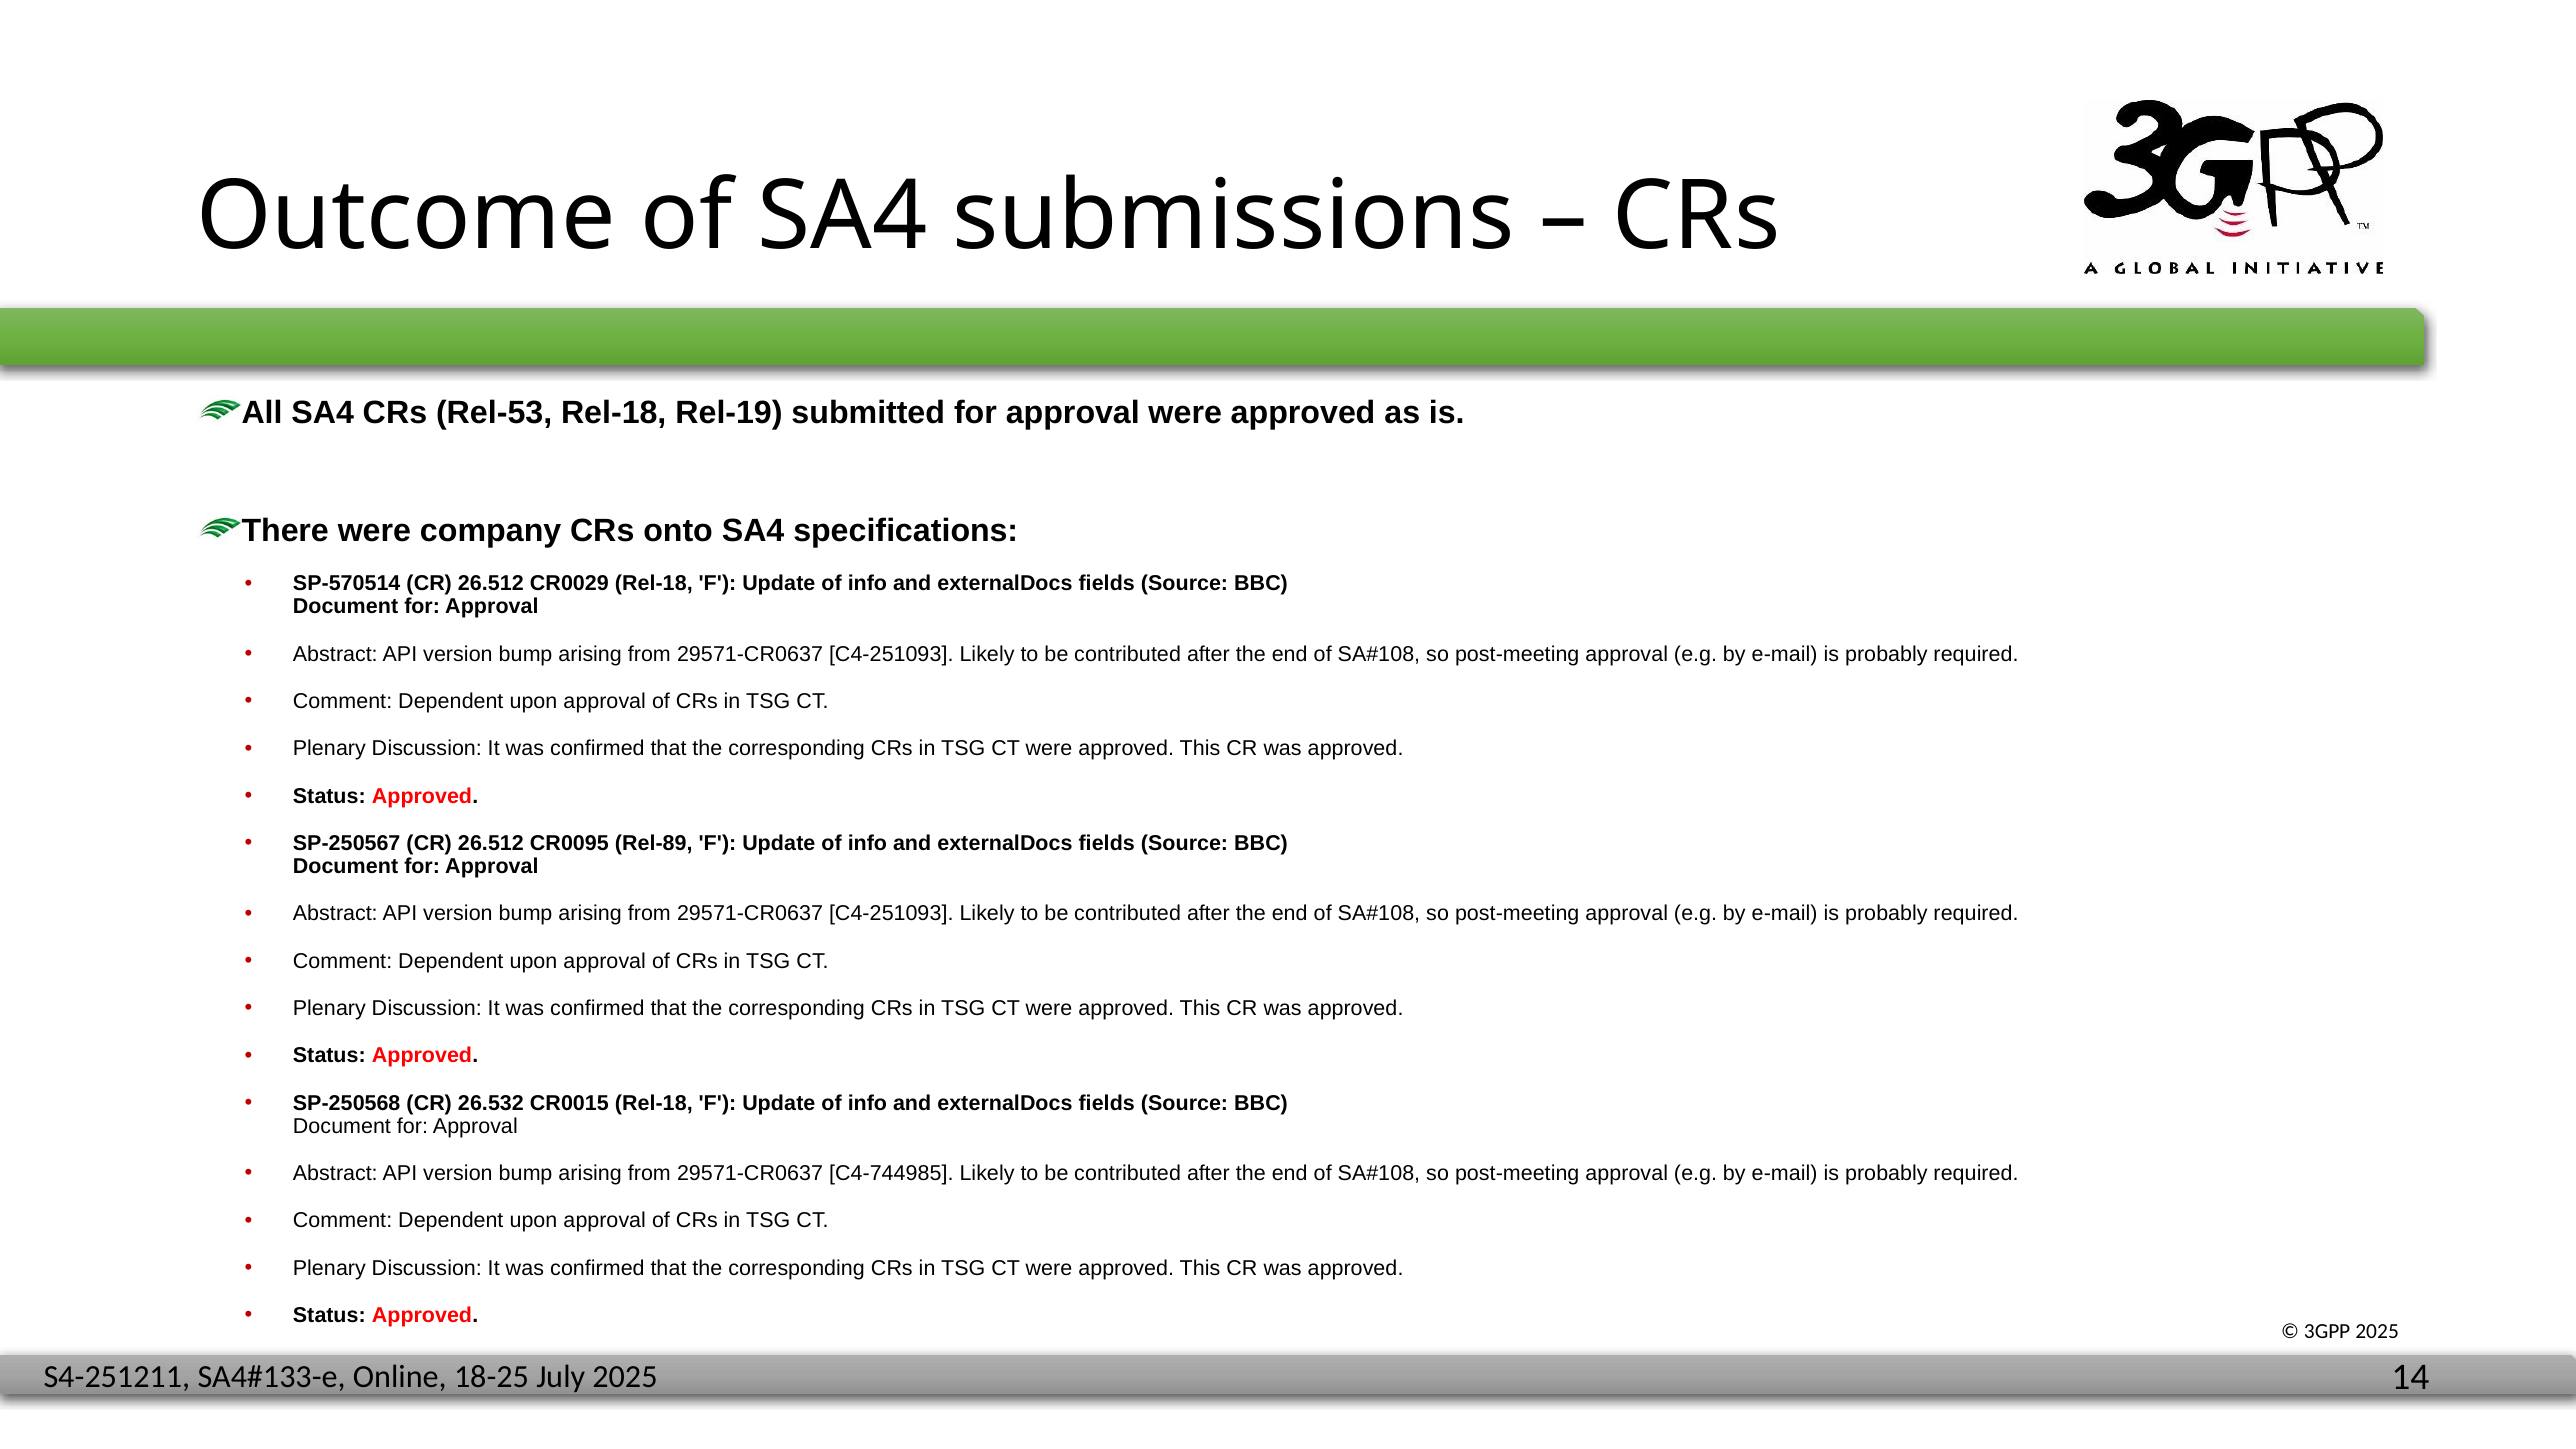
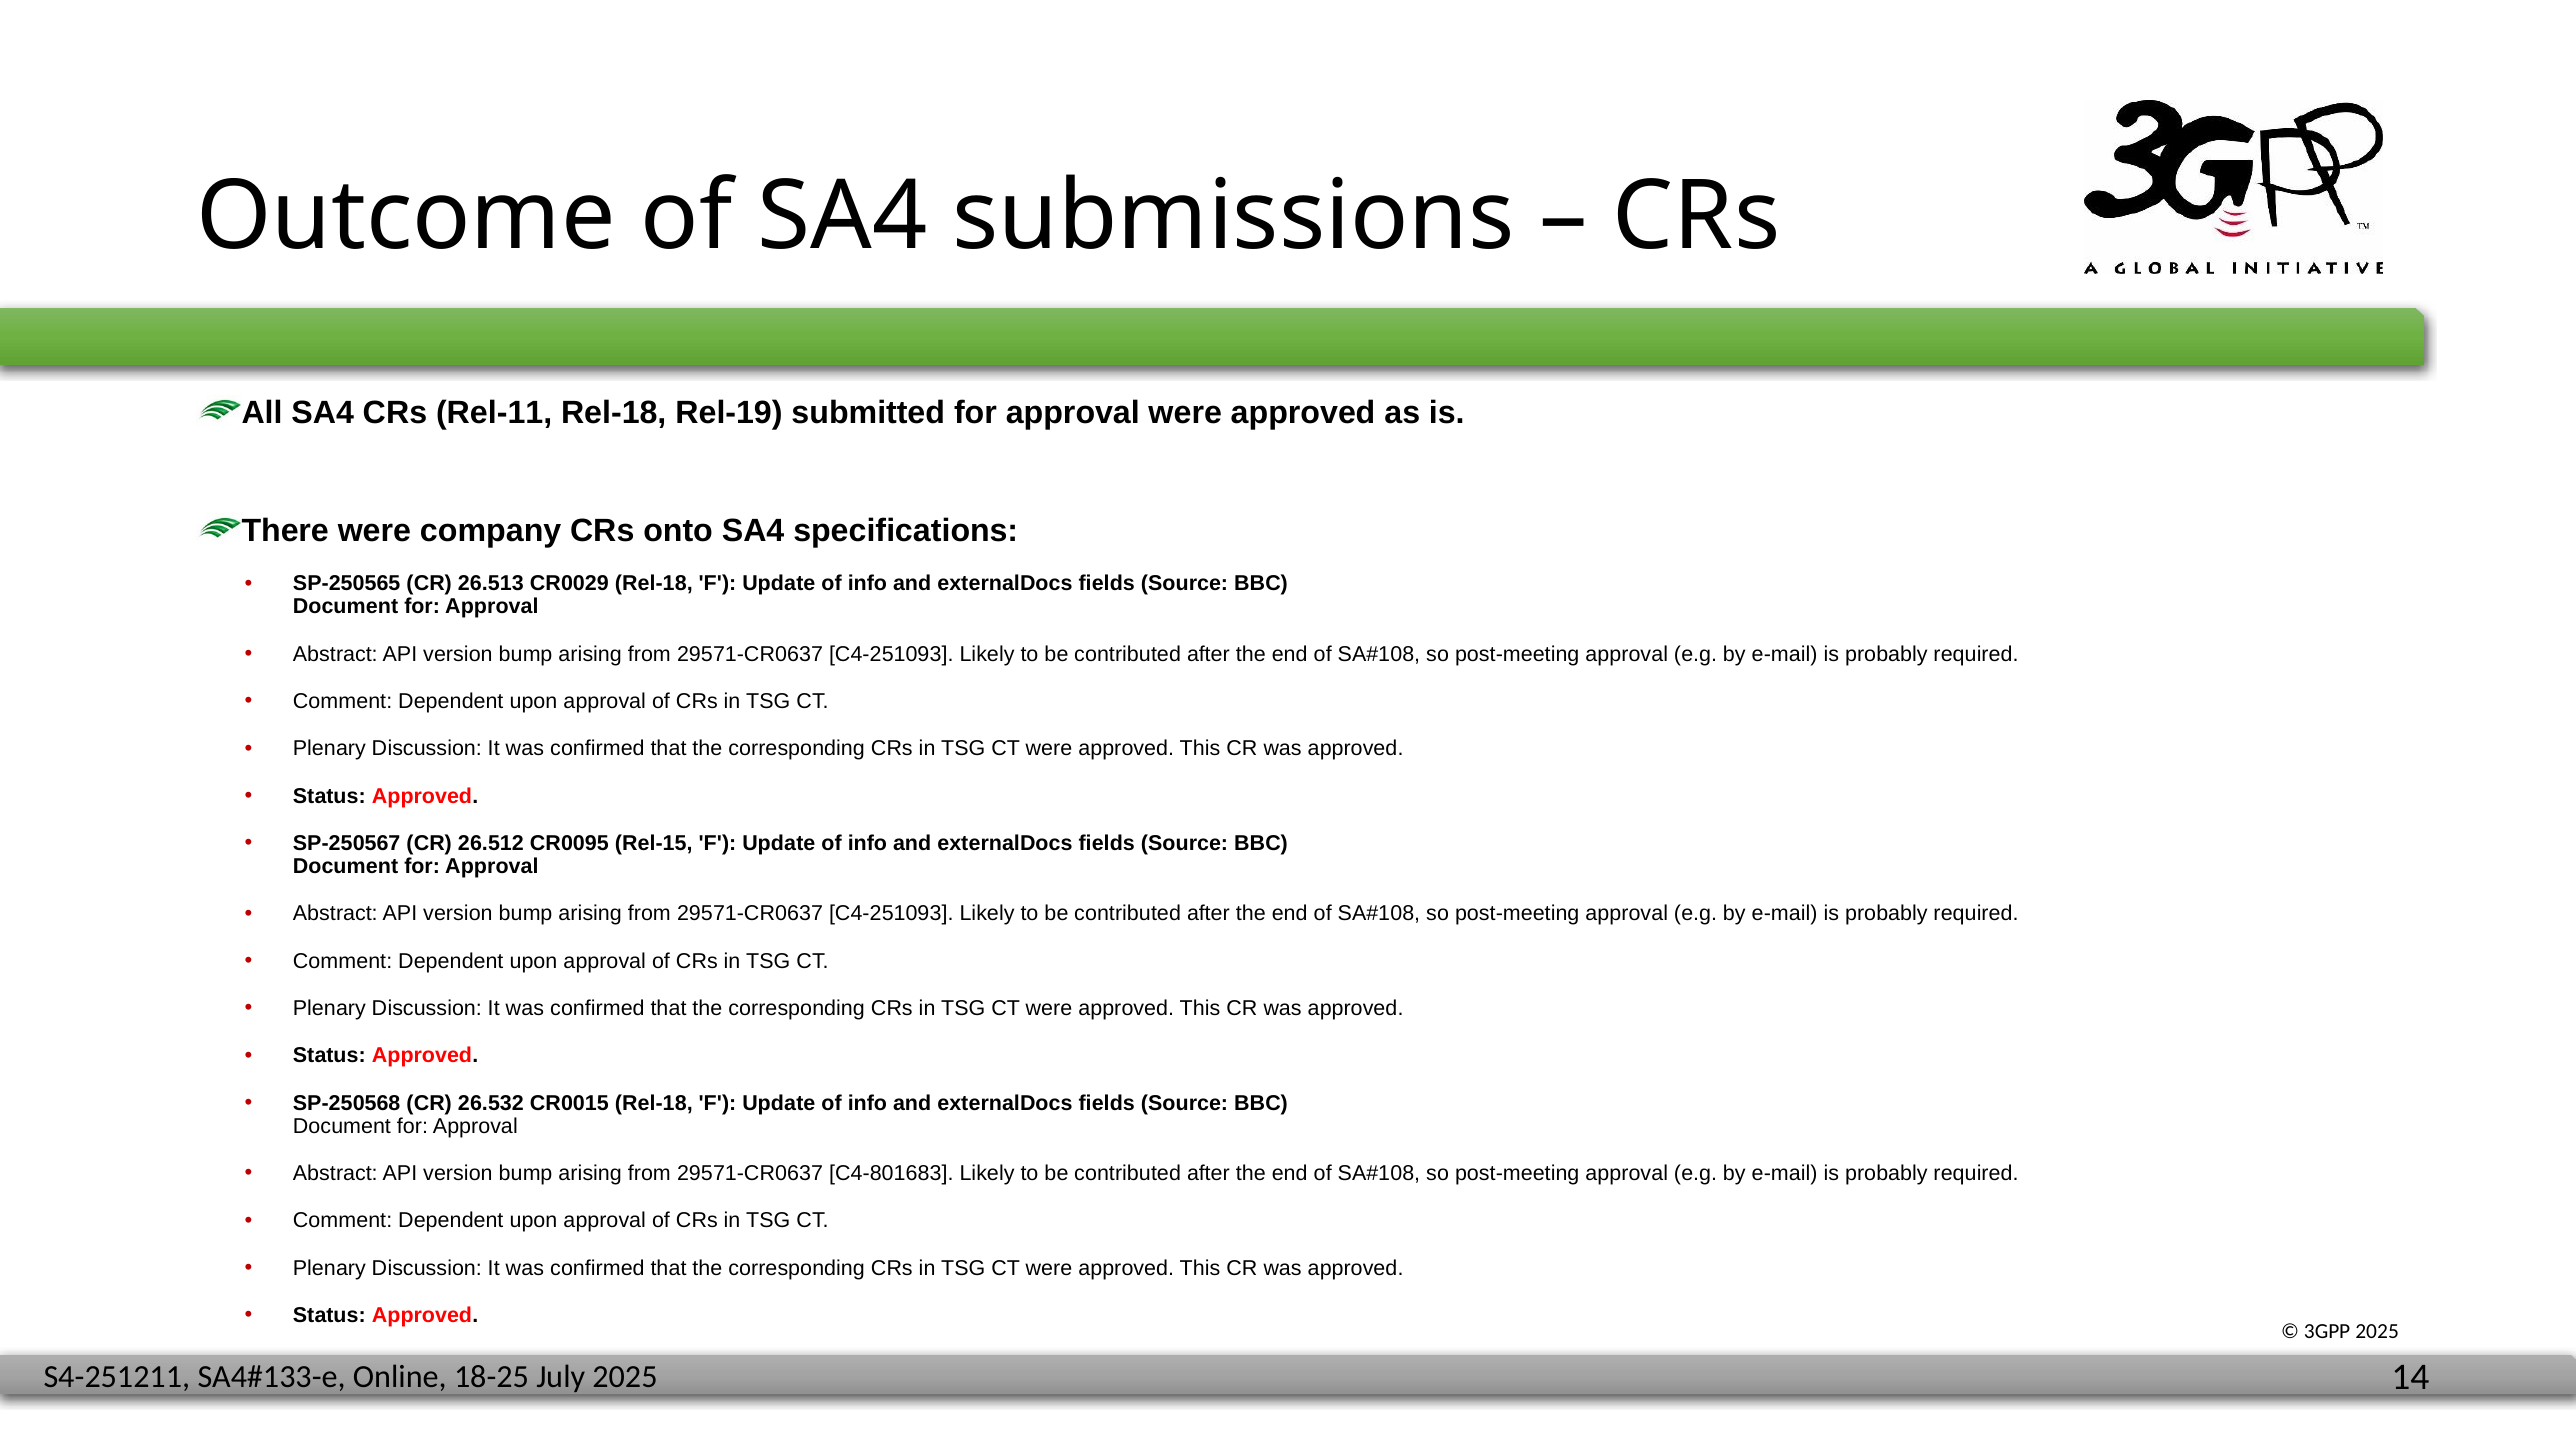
Rel-53: Rel-53 -> Rel-11
SP-570514: SP-570514 -> SP-250565
26.512 at (491, 584): 26.512 -> 26.513
Rel-89: Rel-89 -> Rel-15
C4-744985: C4-744985 -> C4-801683
